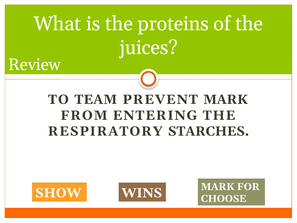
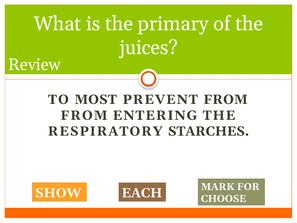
proteins: proteins -> primary
TEAM: TEAM -> MOST
PREVENT MARK: MARK -> FROM
WINS: WINS -> EACH
